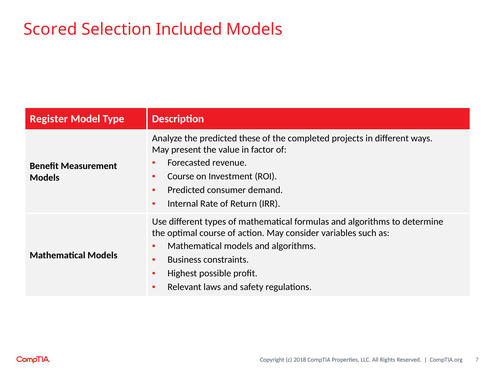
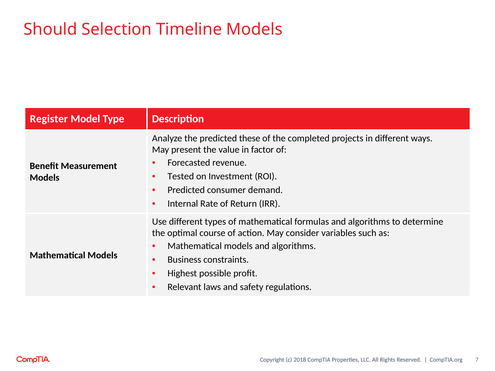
Scored: Scored -> Should
Included: Included -> Timeline
Course at (181, 176): Course -> Tested
